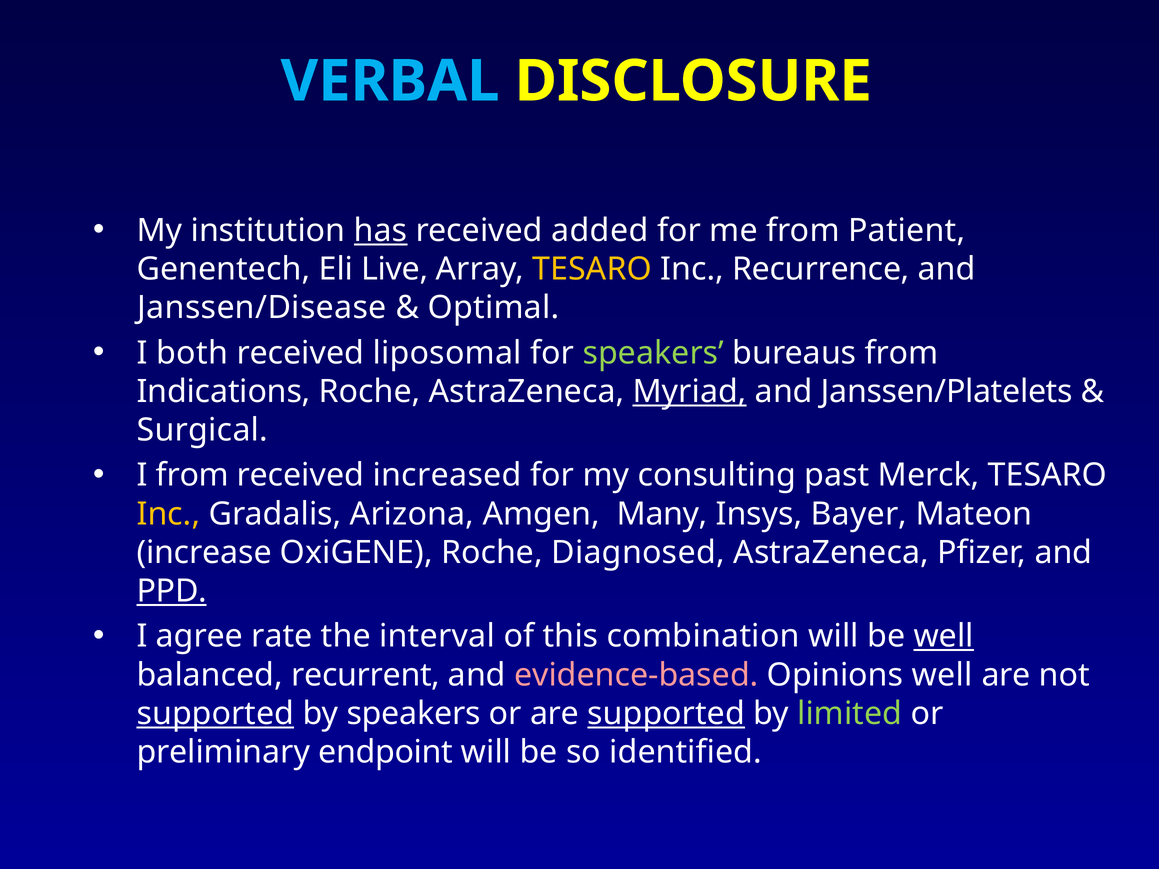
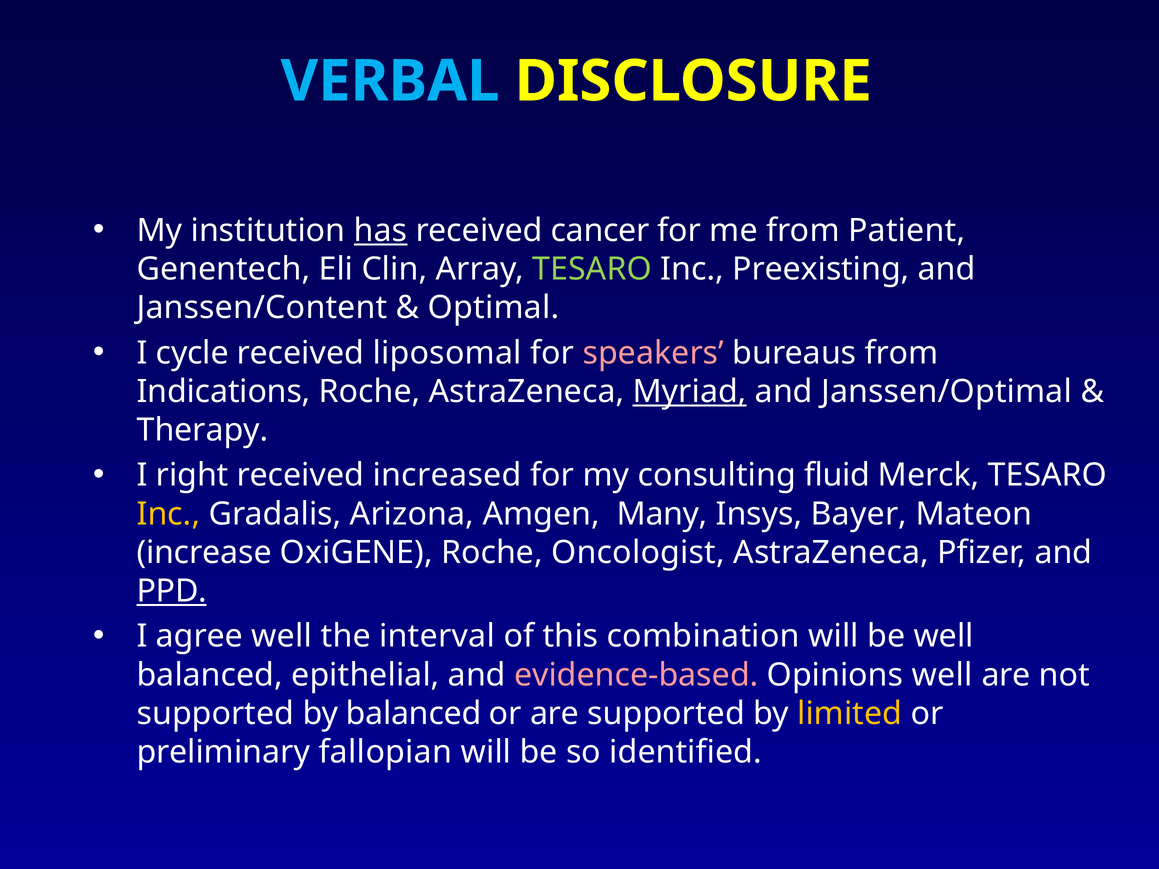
added: added -> cancer
Live: Live -> Clin
TESARO at (592, 269) colour: yellow -> light green
Recurrence: Recurrence -> Preexisting
Janssen/Disease: Janssen/Disease -> Janssen/Content
both: both -> cycle
speakers at (653, 353) colour: light green -> pink
Janssen/Platelets: Janssen/Platelets -> Janssen/Optimal
Surgical: Surgical -> Therapy
I from: from -> right
past: past -> fluid
Diagnosed: Diagnosed -> Oncologist
agree rate: rate -> well
well at (944, 636) underline: present -> none
recurrent: recurrent -> epithelial
supported at (215, 714) underline: present -> none
by speakers: speakers -> balanced
supported at (666, 714) underline: present -> none
limited colour: light green -> yellow
endpoint: endpoint -> fallopian
